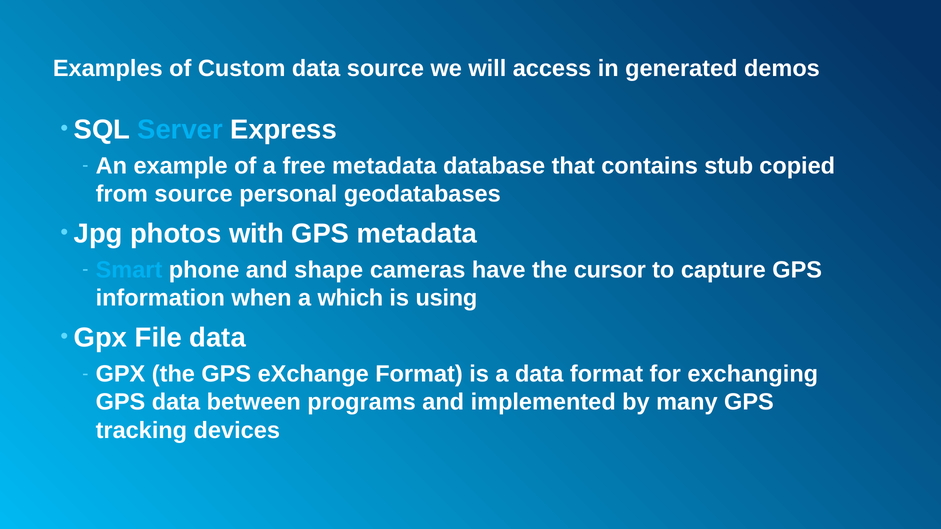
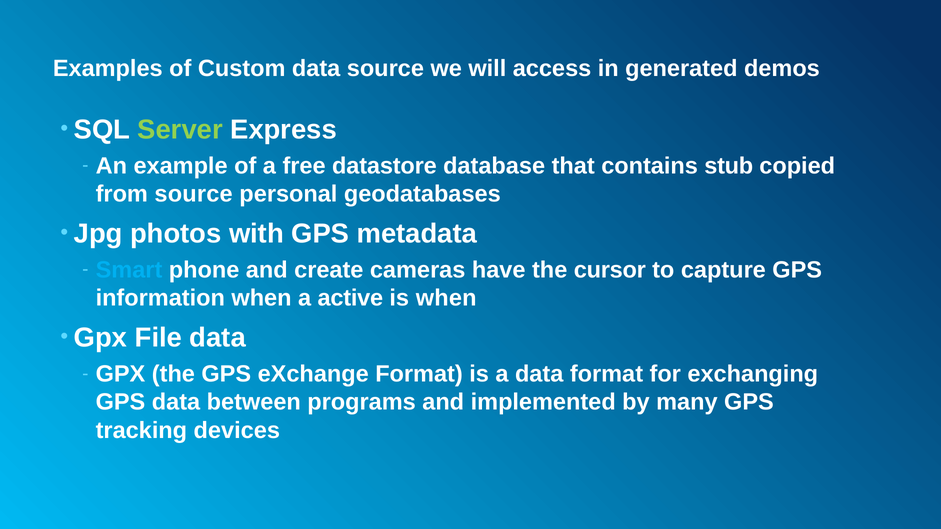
Server colour: light blue -> light green
free metadata: metadata -> datastore
shape: shape -> create
which: which -> active
is using: using -> when
